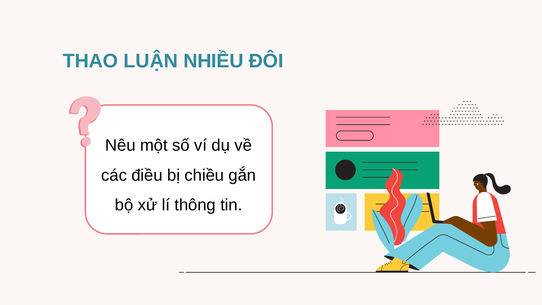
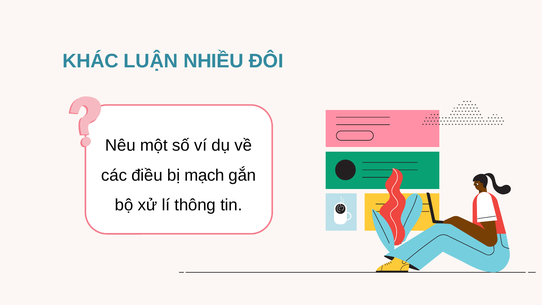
THAO: THAO -> KHÁC
chiều: chiều -> mạch
